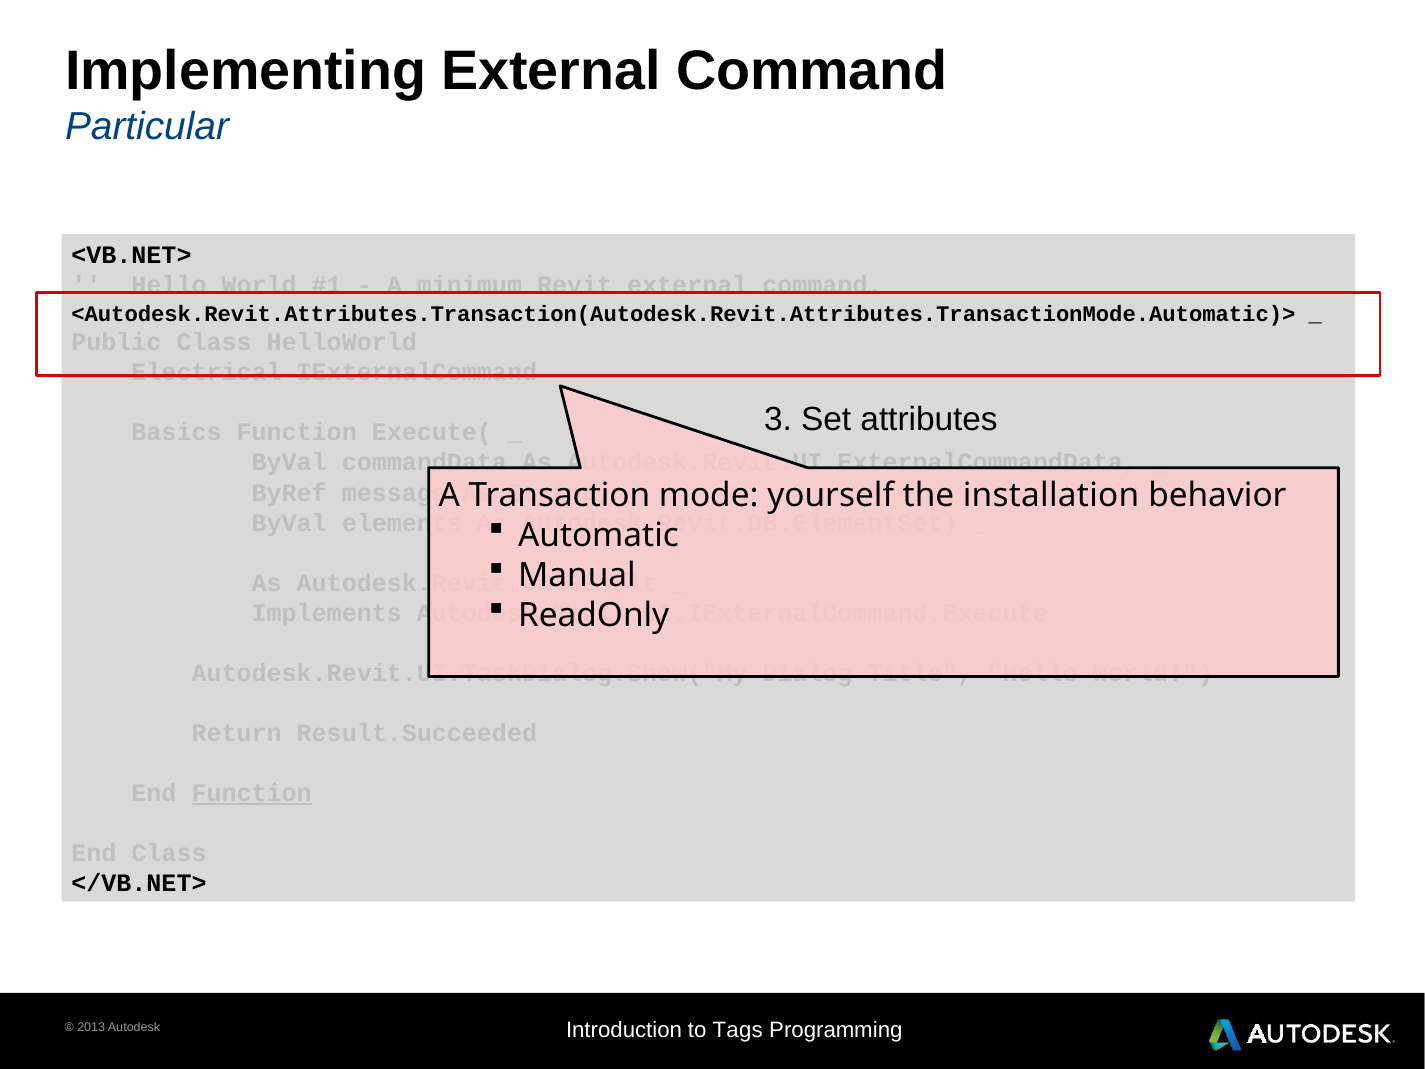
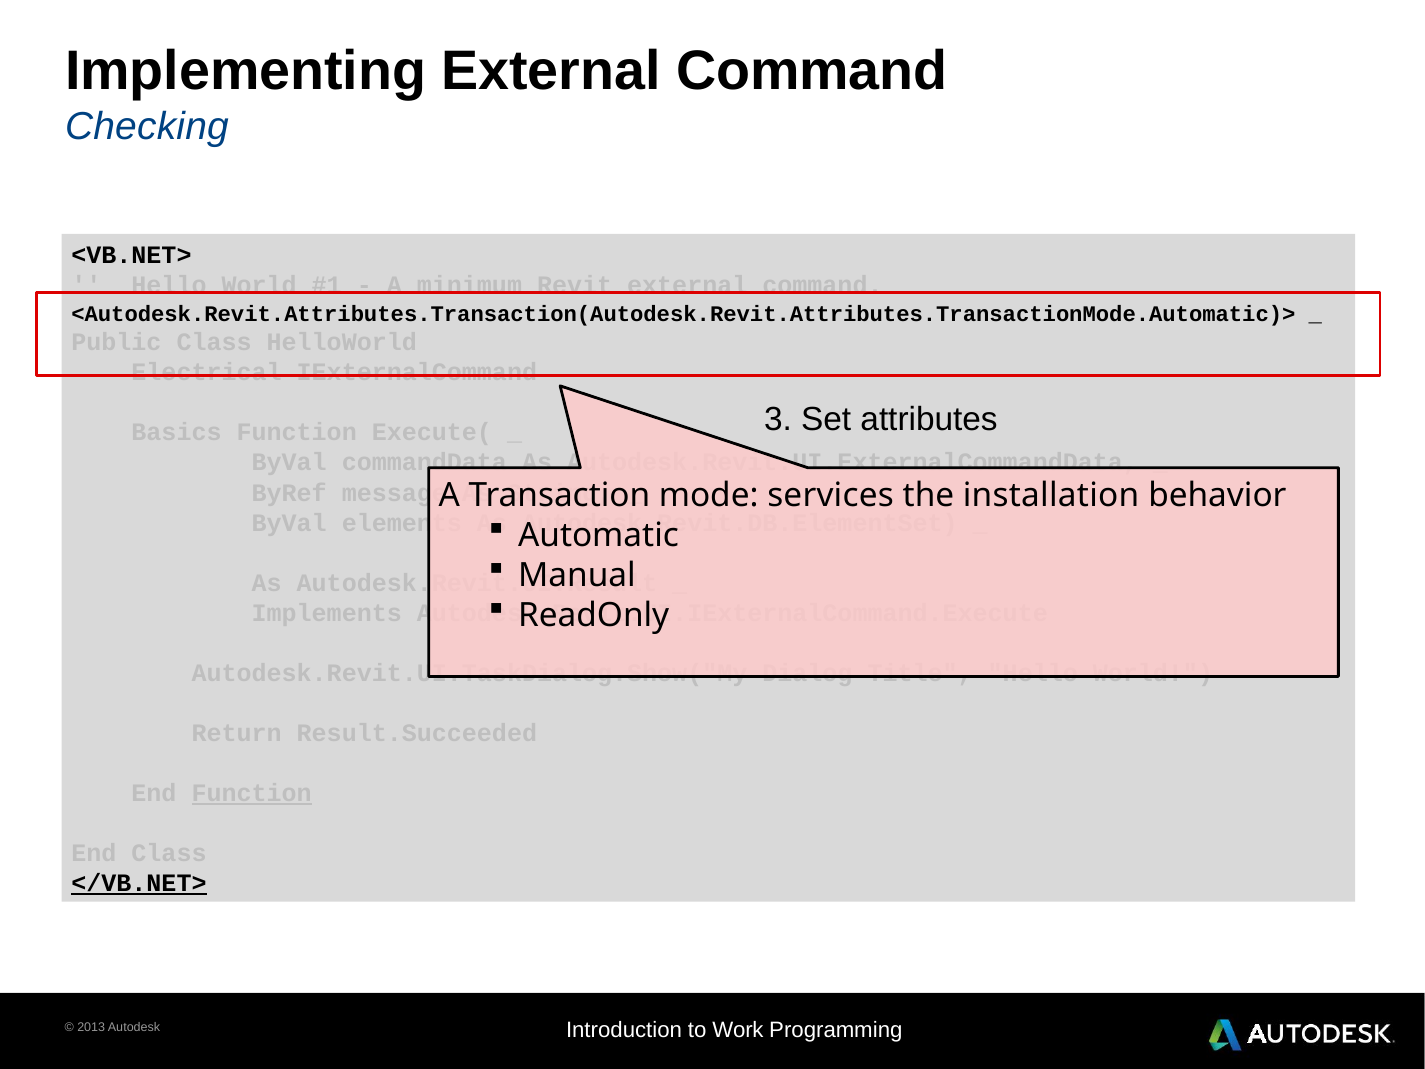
Particular: Particular -> Checking
yourself: yourself -> services
</VB.NET> underline: none -> present
Tags: Tags -> Work
